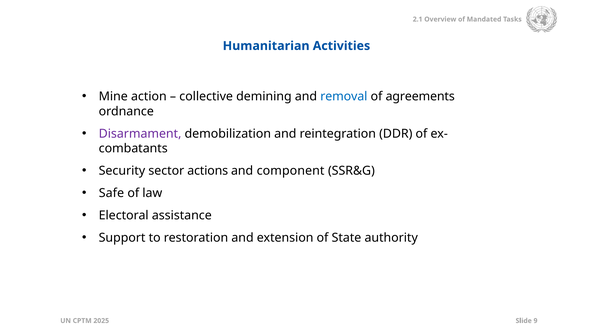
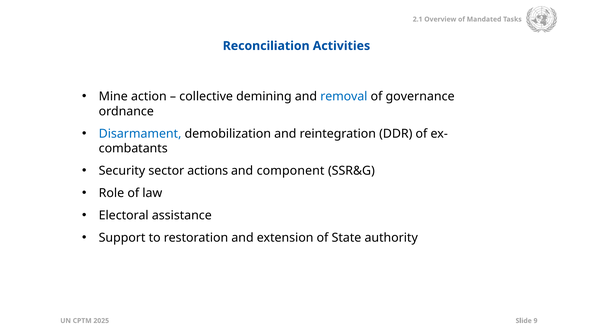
Humanitarian: Humanitarian -> Reconciliation
agreements: agreements -> governance
Disarmament colour: purple -> blue
Safe: Safe -> Role
